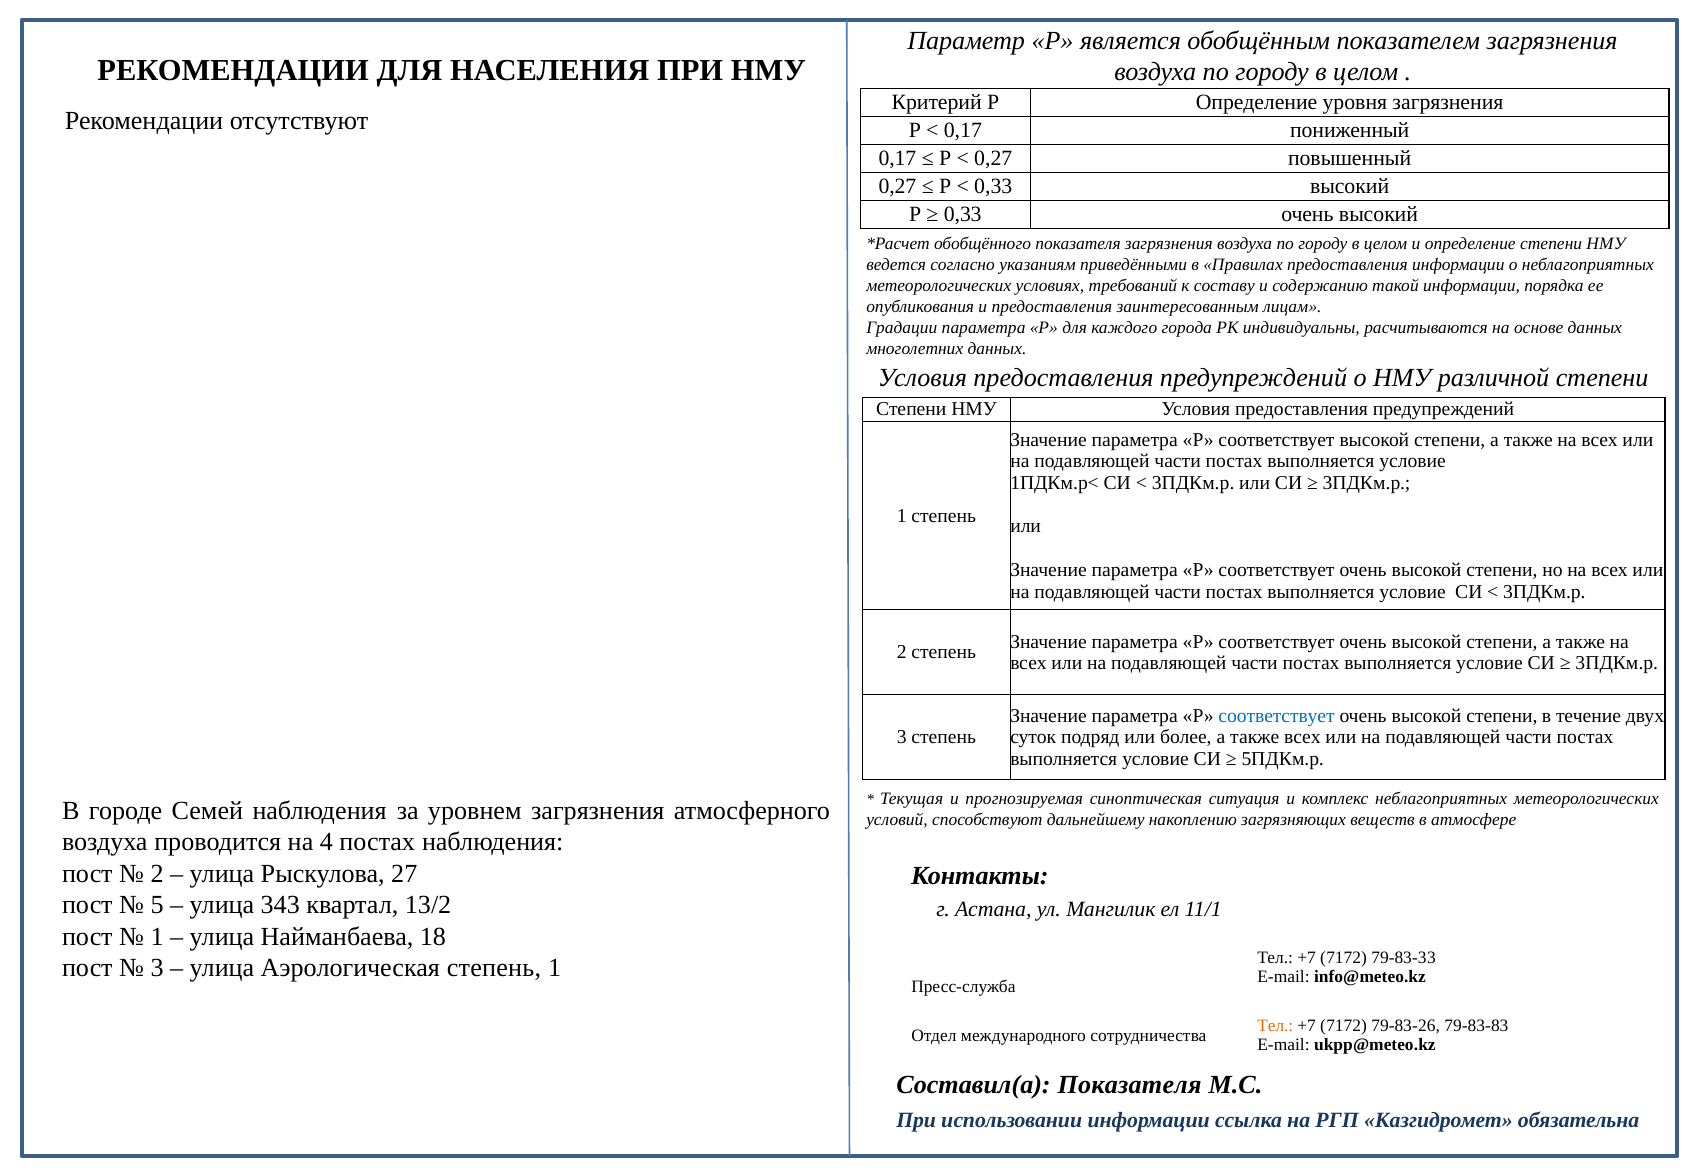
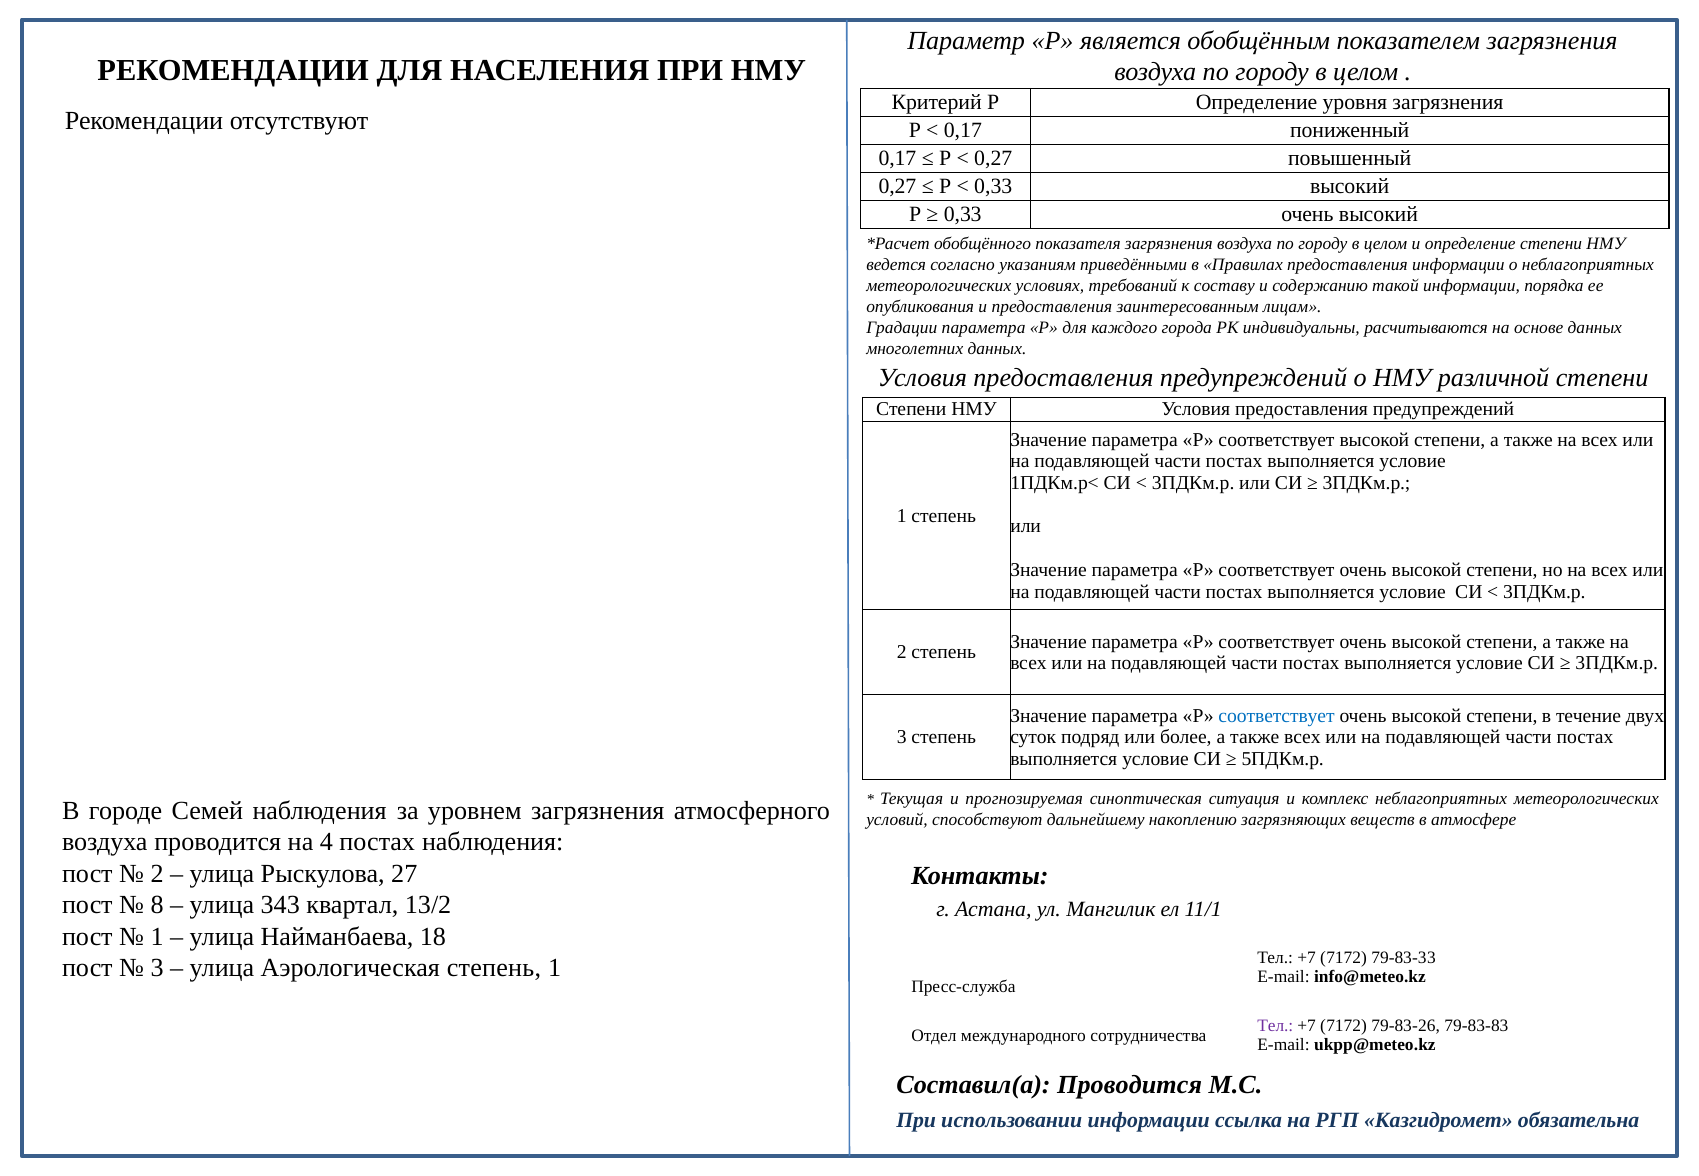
5: 5 -> 8
Тел at (1275, 1026) colour: orange -> purple
Составил(а Показателя: Показателя -> Проводится
